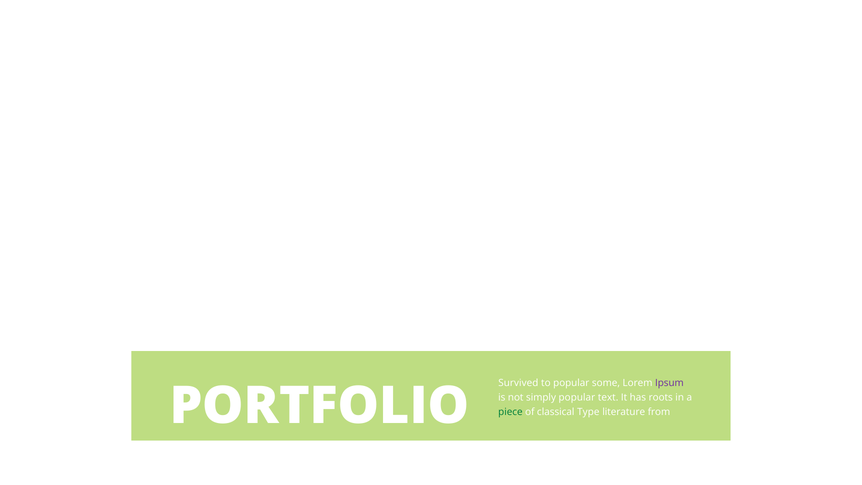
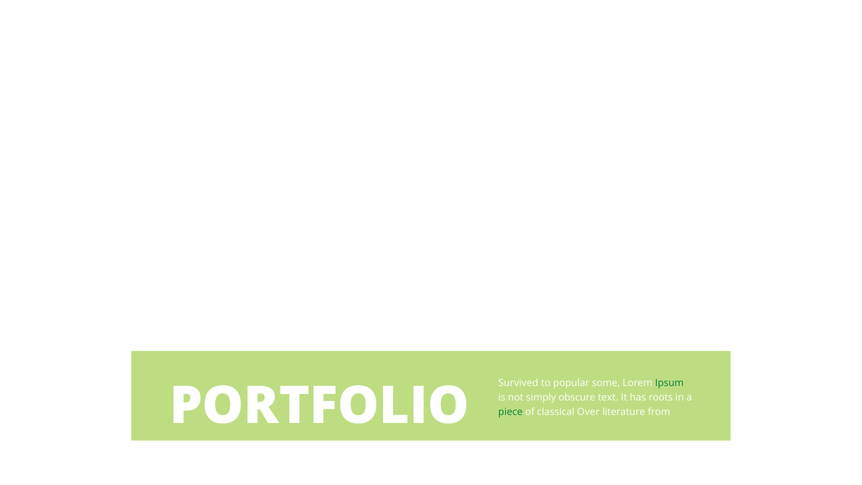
Ipsum colour: purple -> green
simply popular: popular -> obscure
Type: Type -> Over
